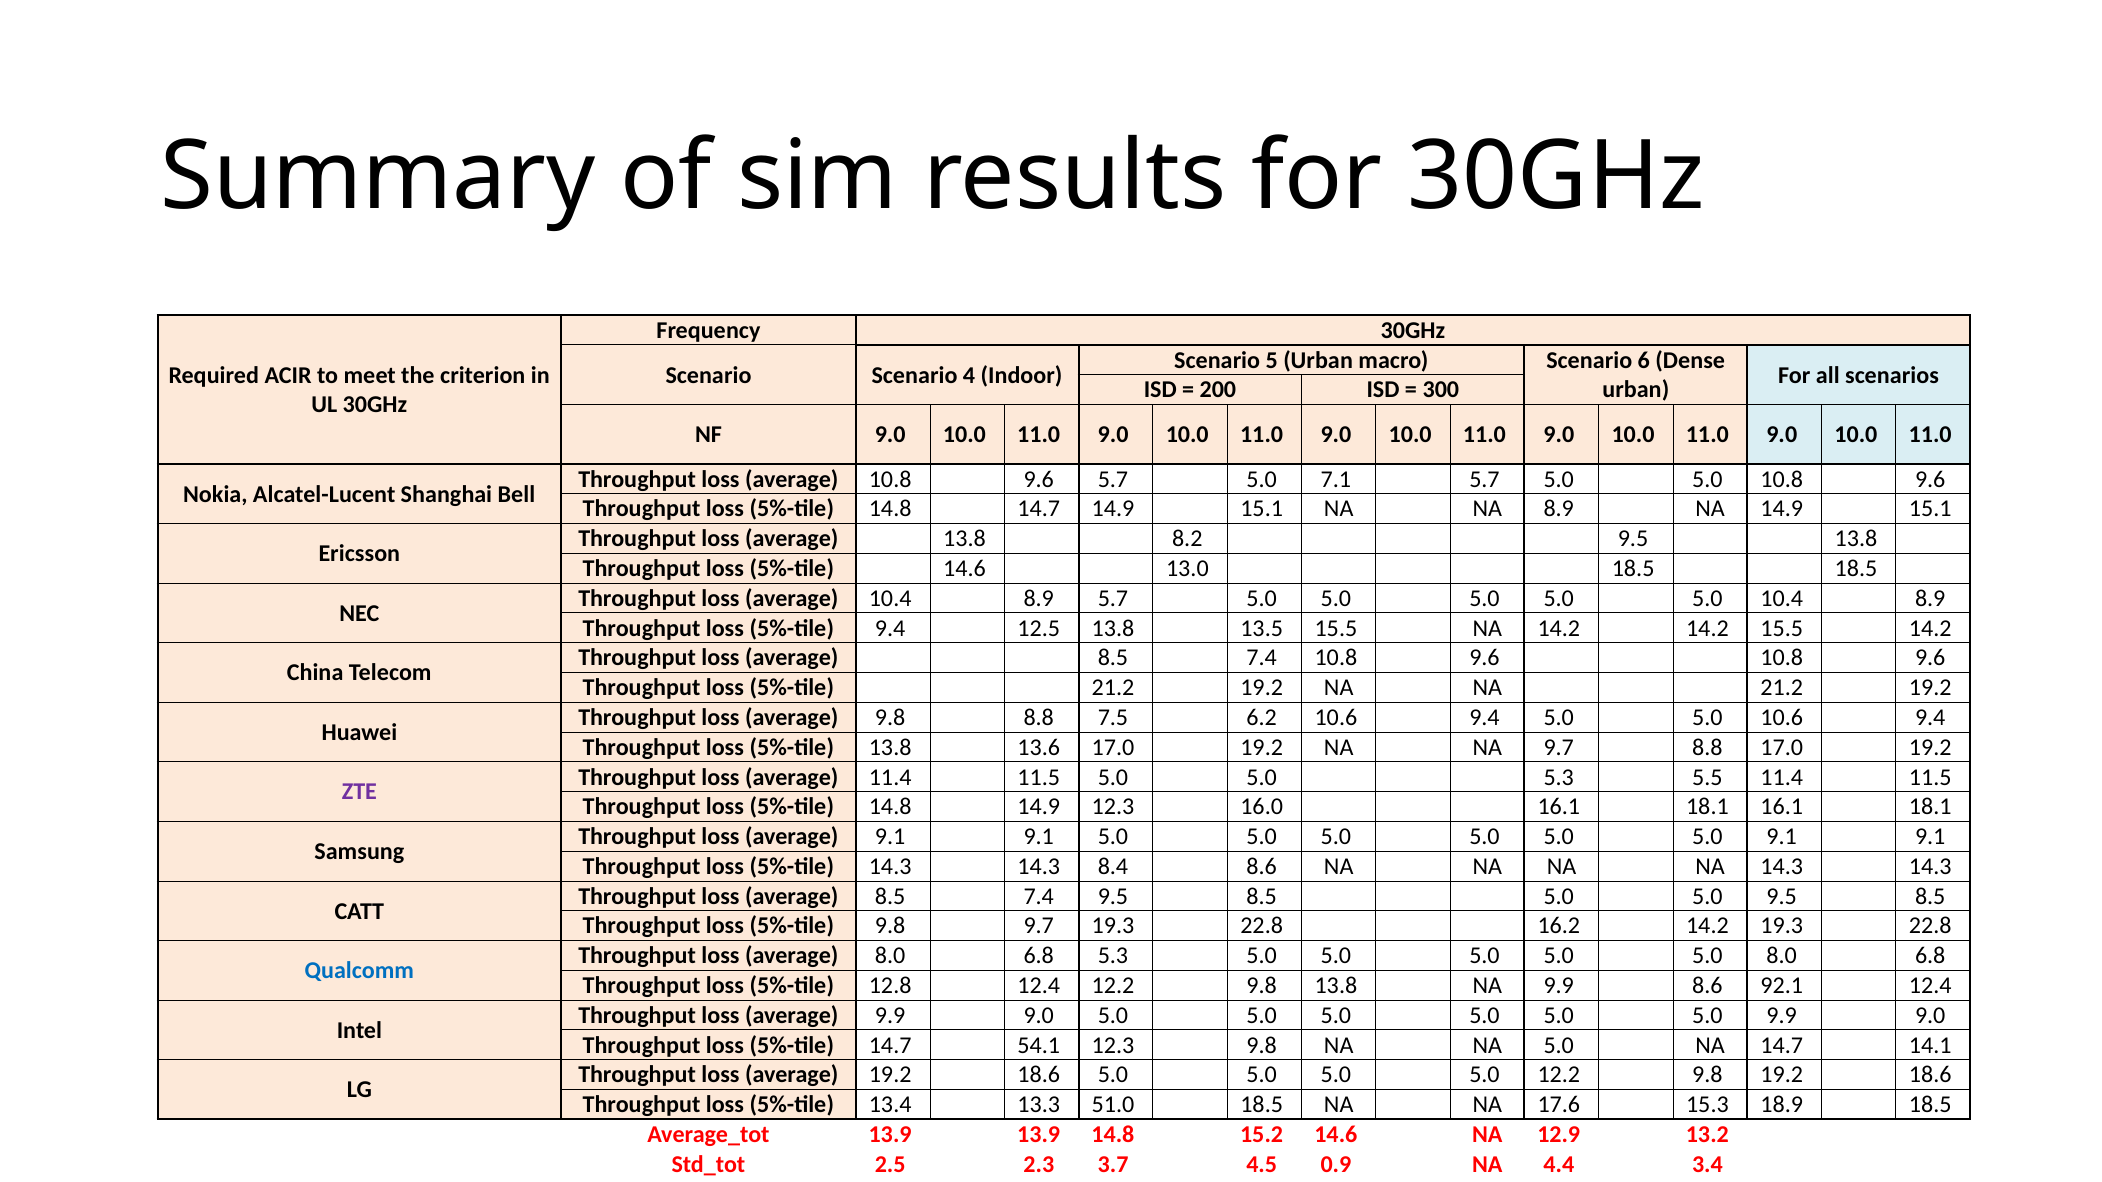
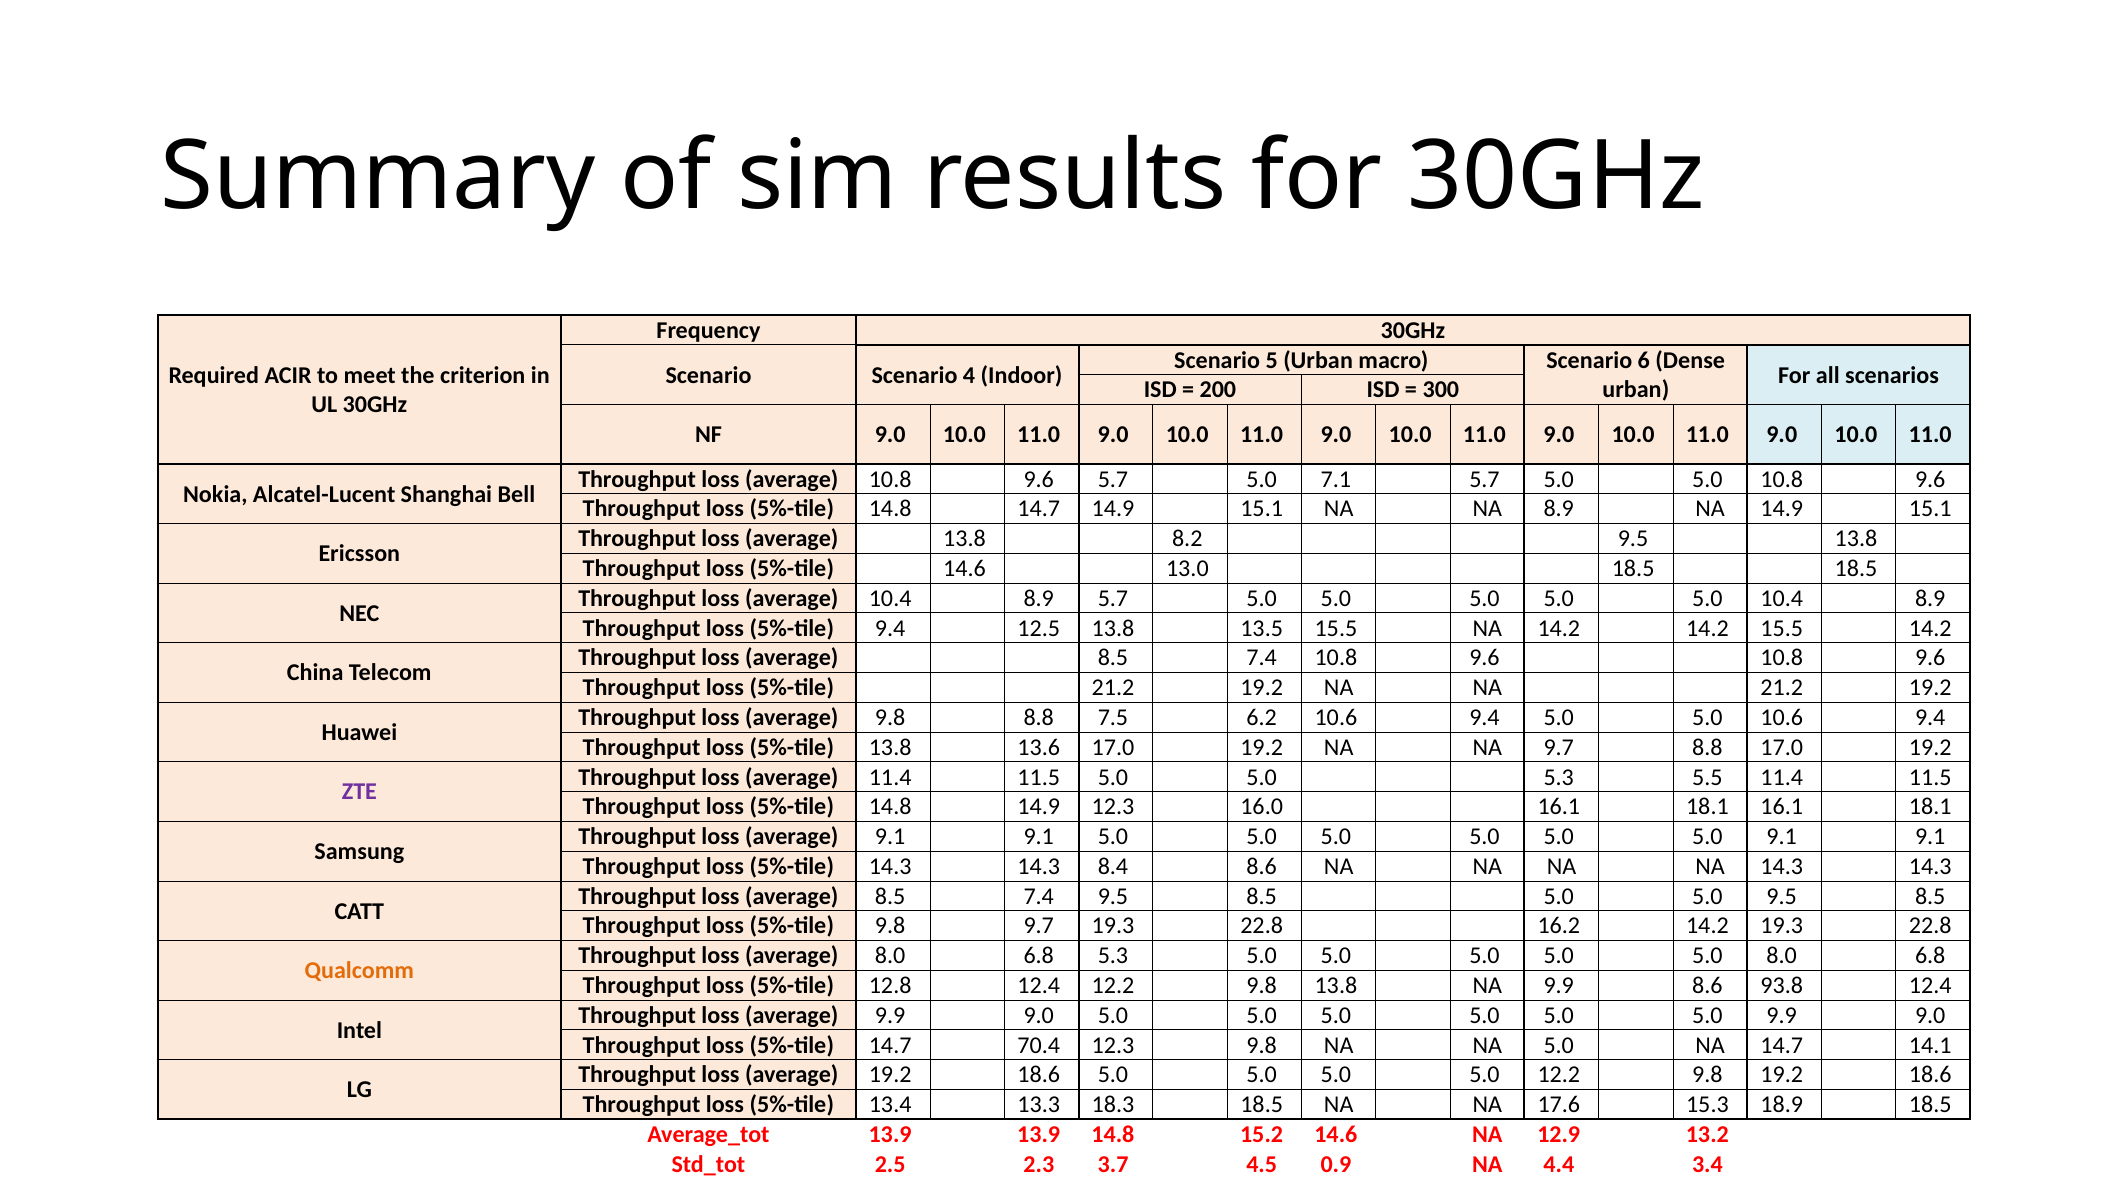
Qualcomm colour: blue -> orange
92.1: 92.1 -> 93.8
54.1: 54.1 -> 70.4
51.0: 51.0 -> 18.3
